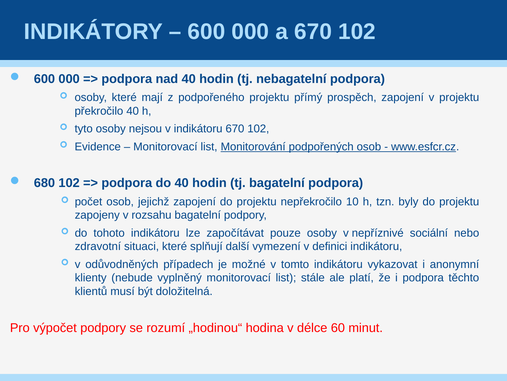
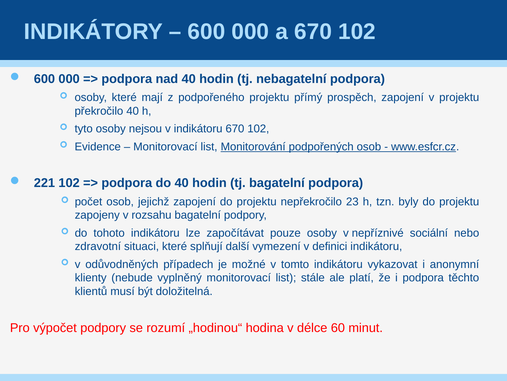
680: 680 -> 221
10: 10 -> 23
